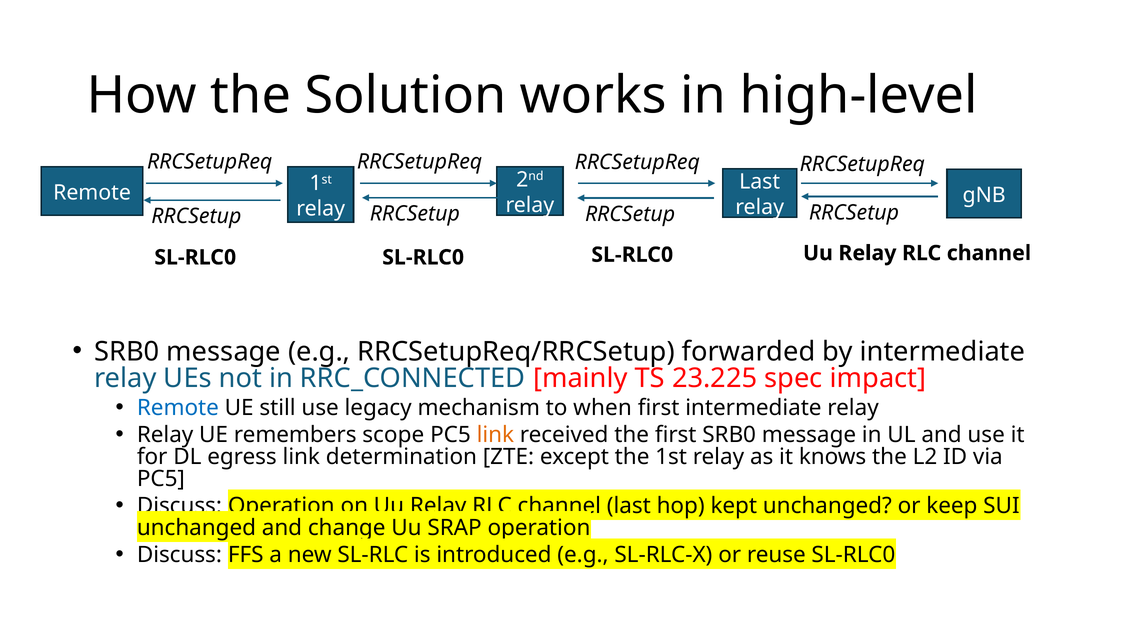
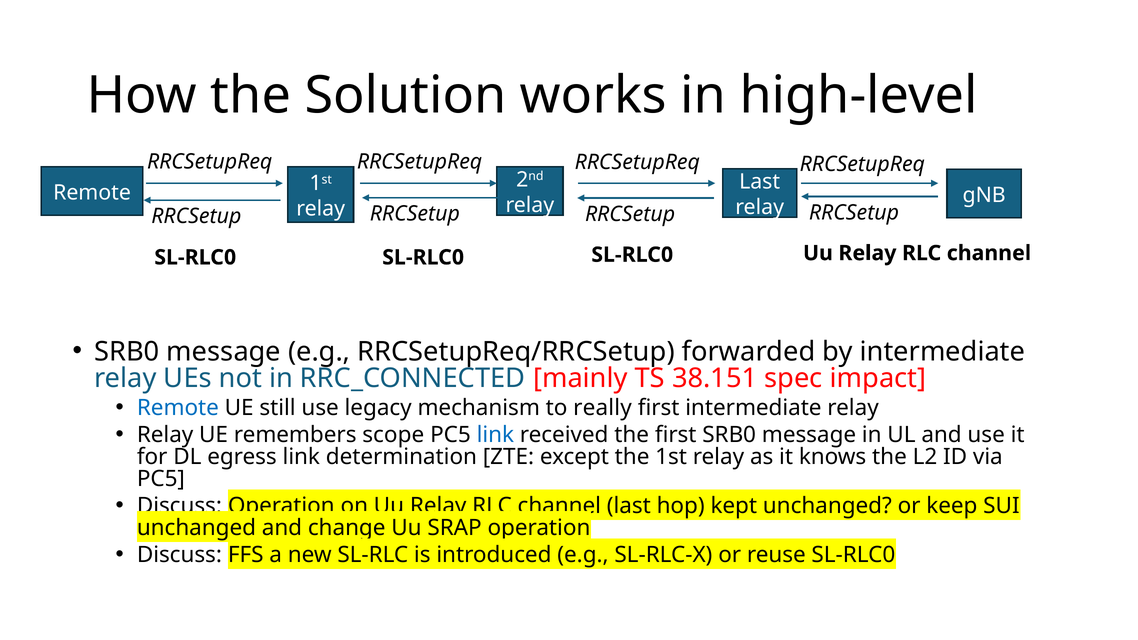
23.225: 23.225 -> 38.151
when: when -> really
link at (495, 435) colour: orange -> blue
